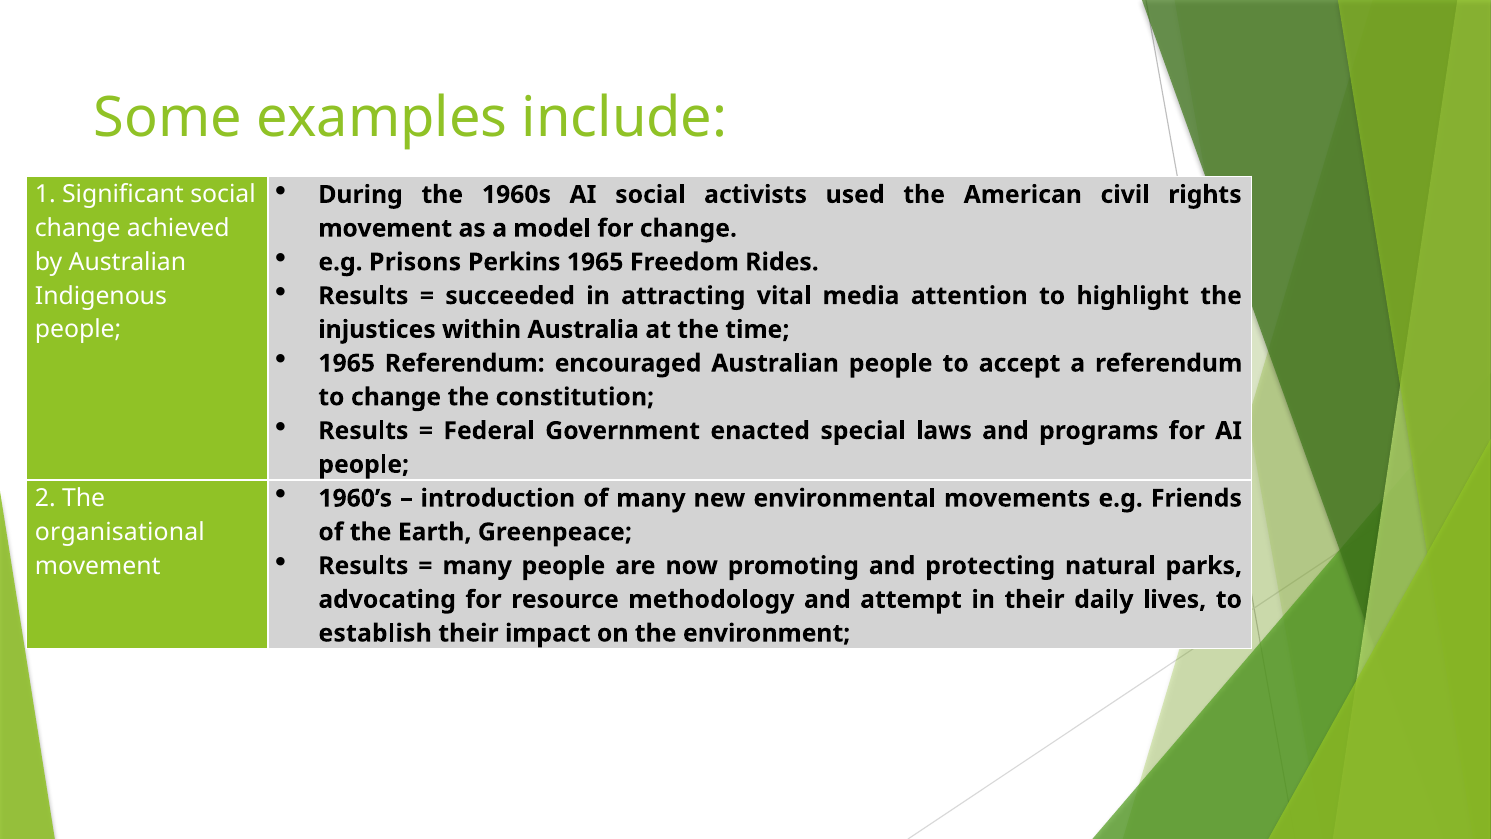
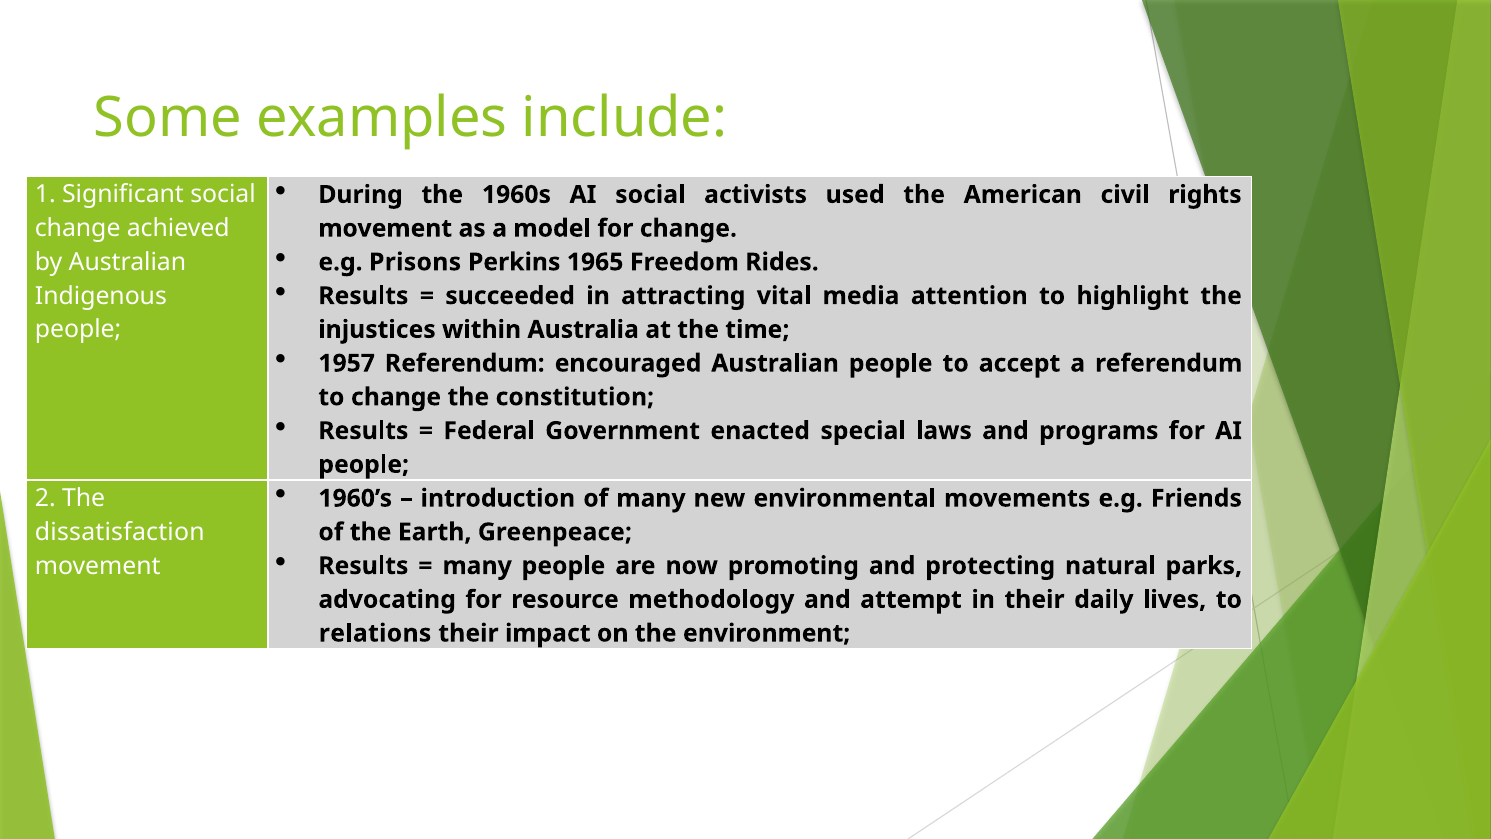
1965 at (347, 363): 1965 -> 1957
organisational: organisational -> dissatisfaction
establish: establish -> relations
